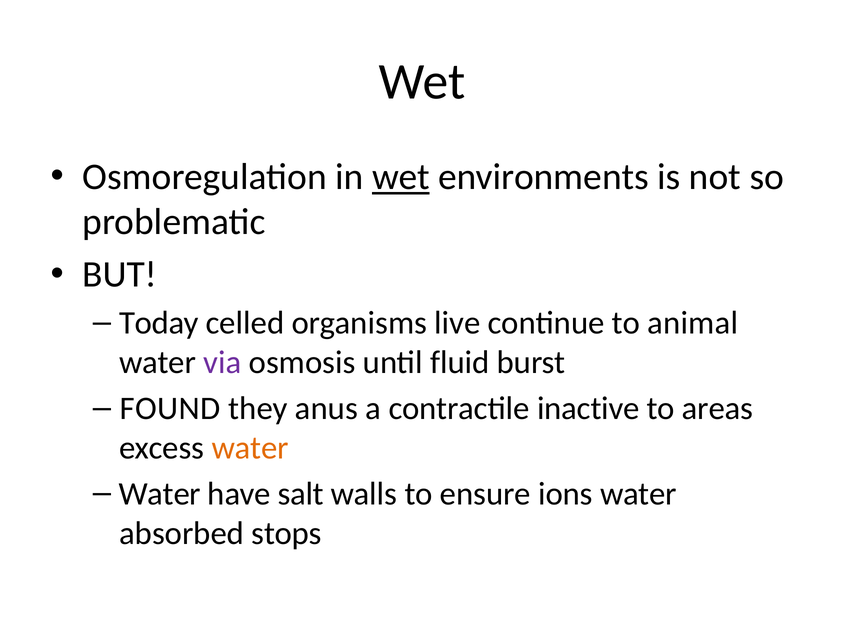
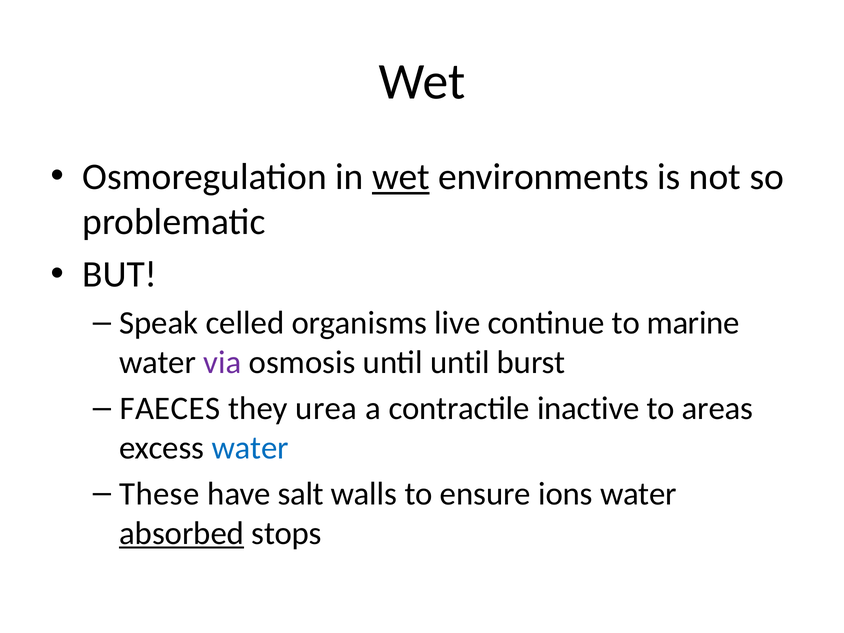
Today: Today -> Speak
animal: animal -> marine
until fluid: fluid -> until
FOUND: FOUND -> FAECES
anus: anus -> urea
water at (250, 448) colour: orange -> blue
Water at (160, 494): Water -> These
absorbed underline: none -> present
